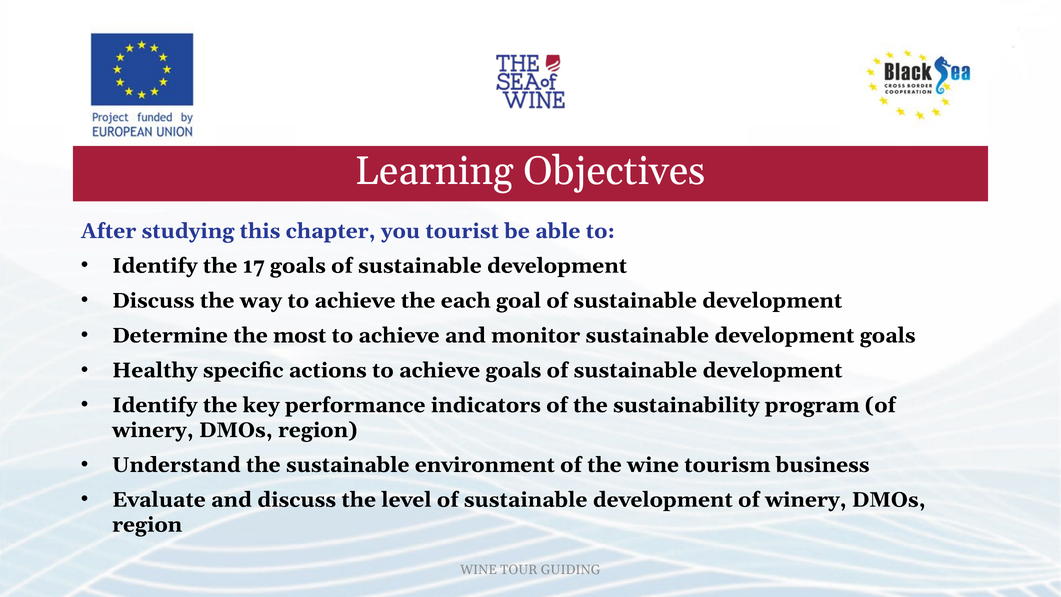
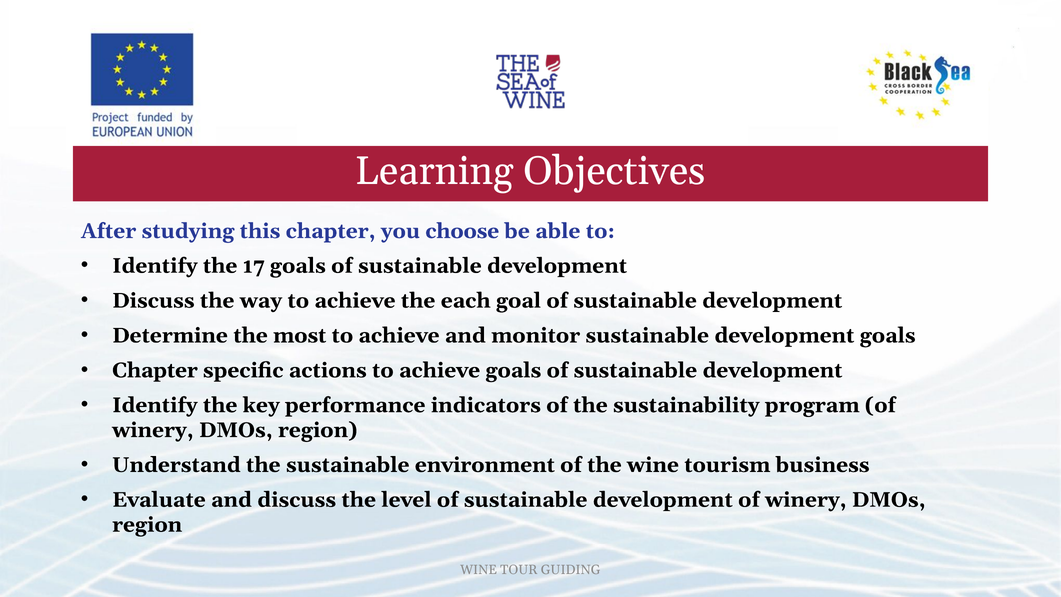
tourist: tourist -> choose
Healthy at (155, 370): Healthy -> Chapter
